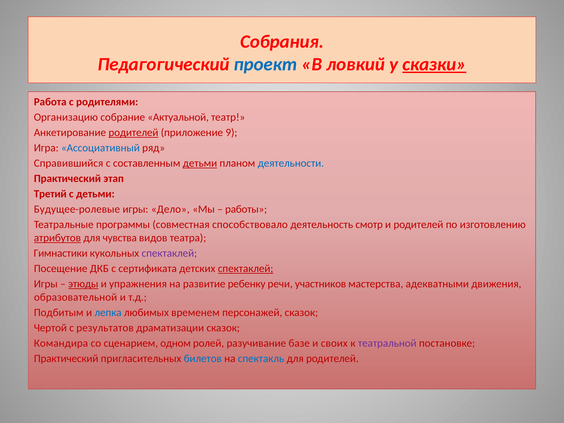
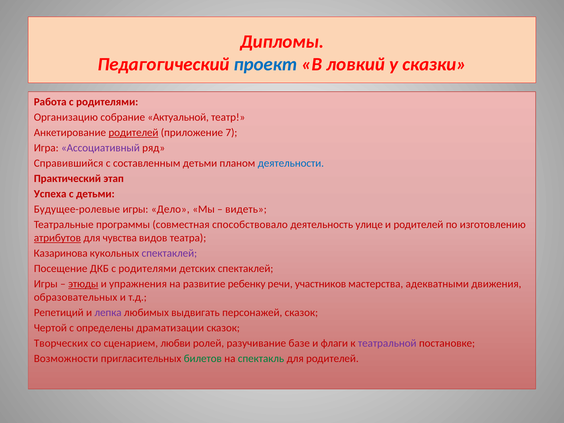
Собрания: Собрания -> Дипломы
сказки underline: present -> none
9: 9 -> 7
Ассоциативный colour: blue -> purple
детьми at (200, 163) underline: present -> none
Третий: Третий -> Успеха
работы: работы -> видеть
смотр: смотр -> улице
Гимнастики: Гимнастики -> Казаринова
ДКБ с сертификата: сертификата -> родителями
спектаклей at (246, 269) underline: present -> none
образовательной: образовательной -> образовательных
Подбитым: Подбитым -> Репетиций
лепка colour: blue -> purple
временем: временем -> выдвигать
результатов: результатов -> определены
Командира: Командира -> Творческих
одном: одном -> любви
своих: своих -> флаги
Практический at (66, 359): Практический -> Возможности
билетов colour: blue -> green
спектакль colour: blue -> green
